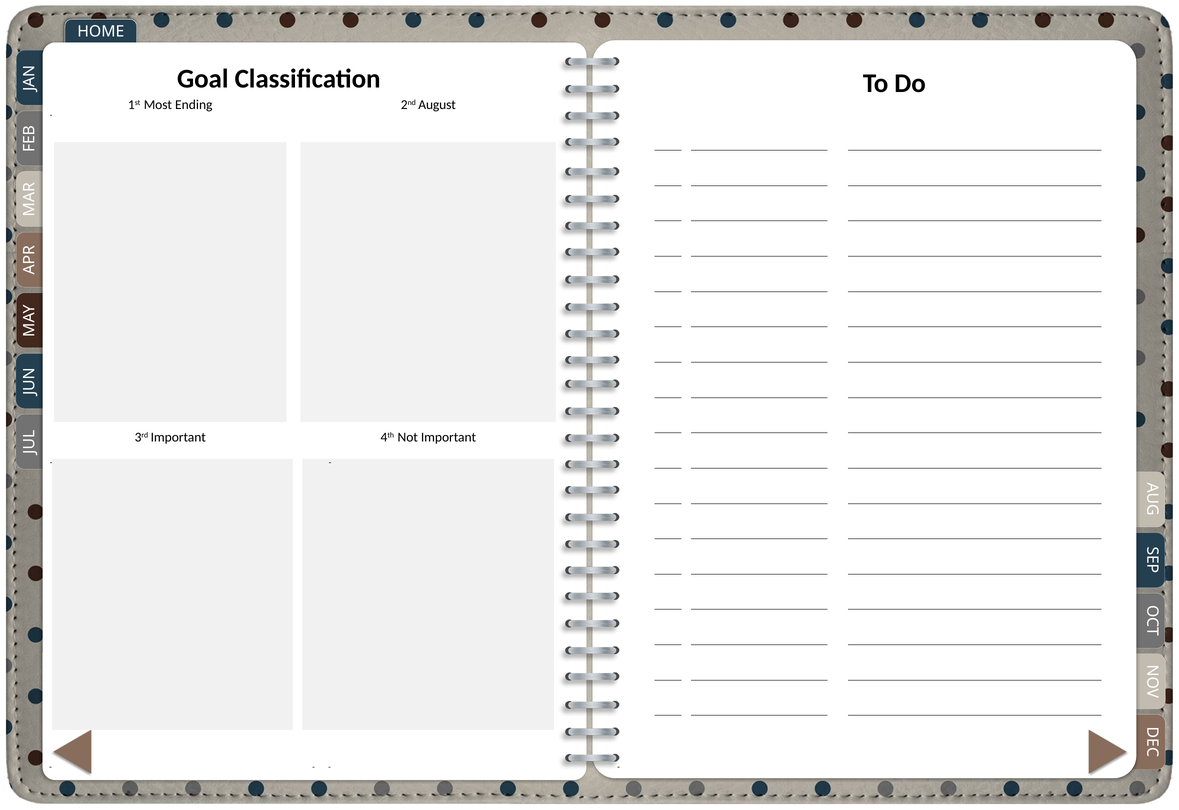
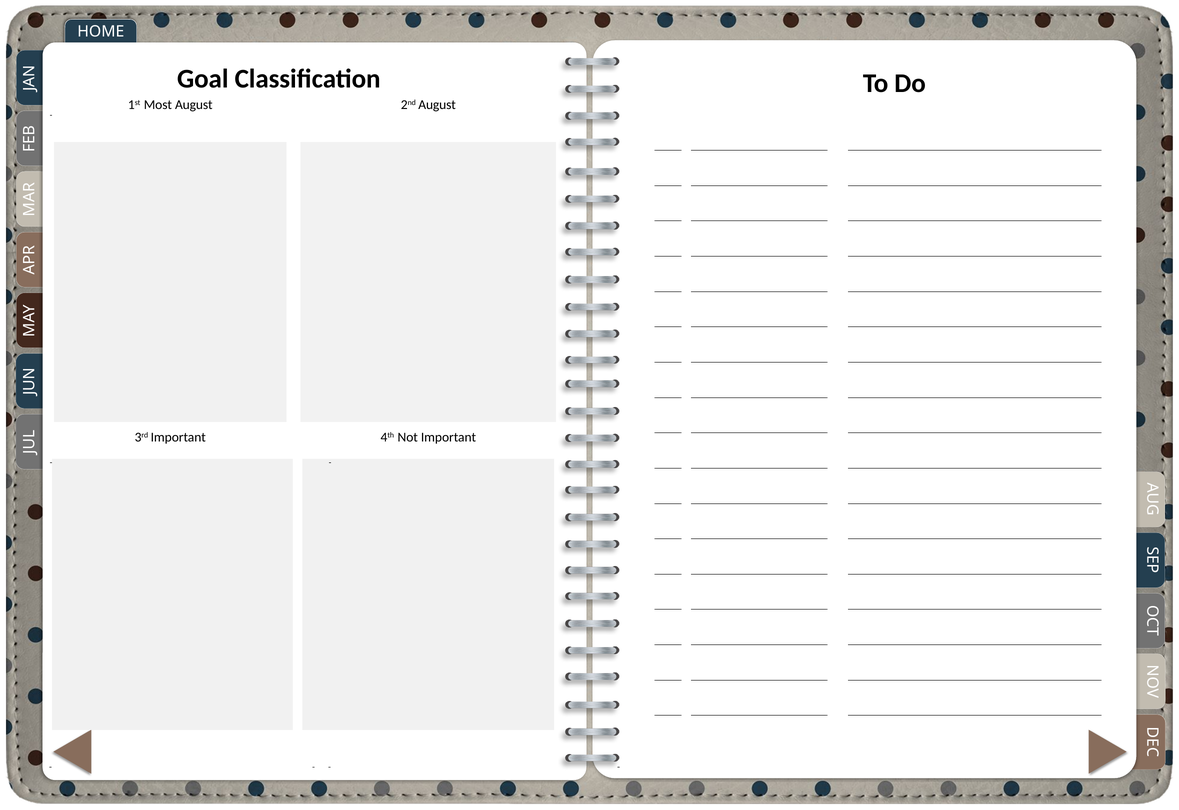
Most Ending: Ending -> August
